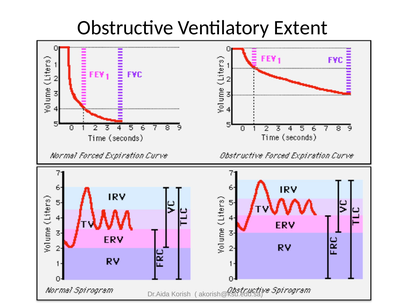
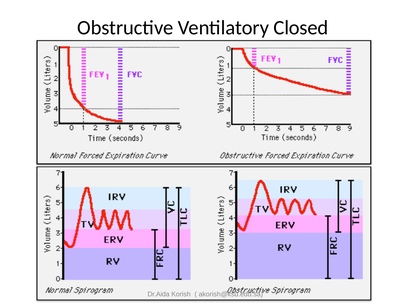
Extent: Extent -> Closed
